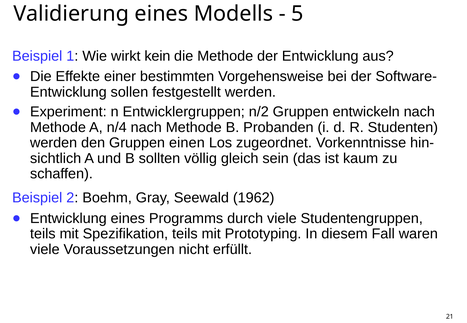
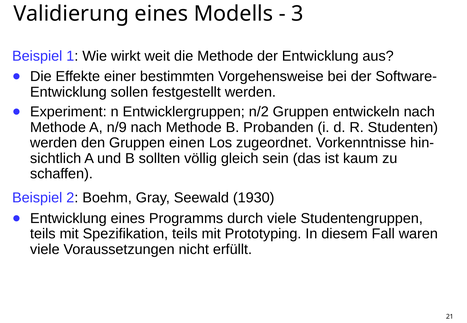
5: 5 -> 3
kein: kein -> weit
n/4: n/4 -> n/9
1962: 1962 -> 1930
